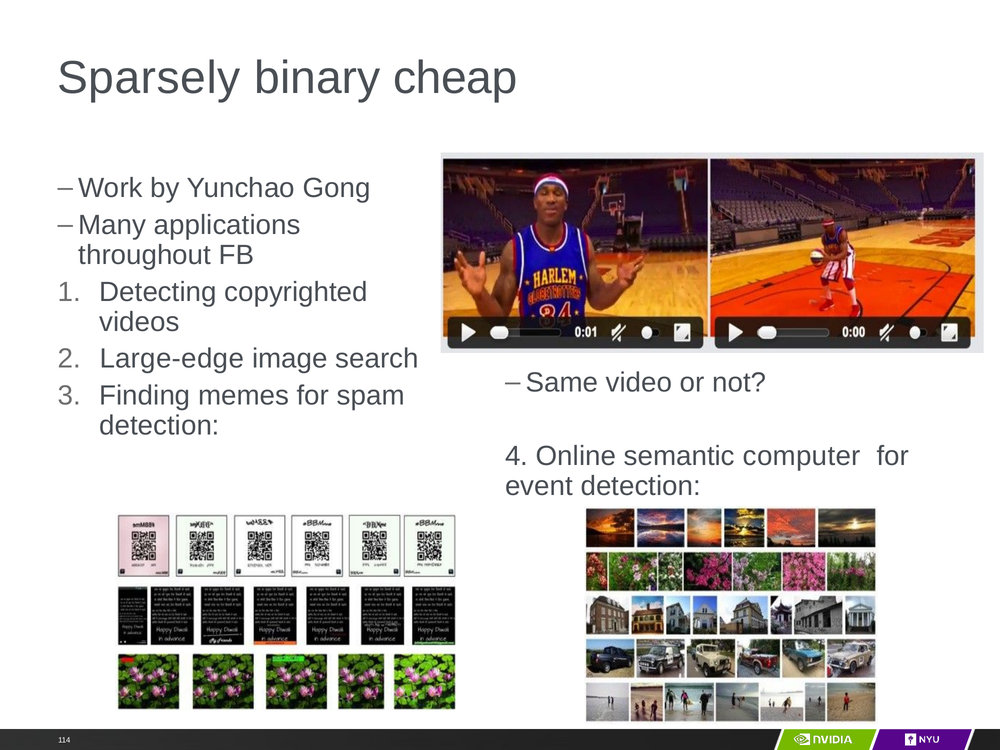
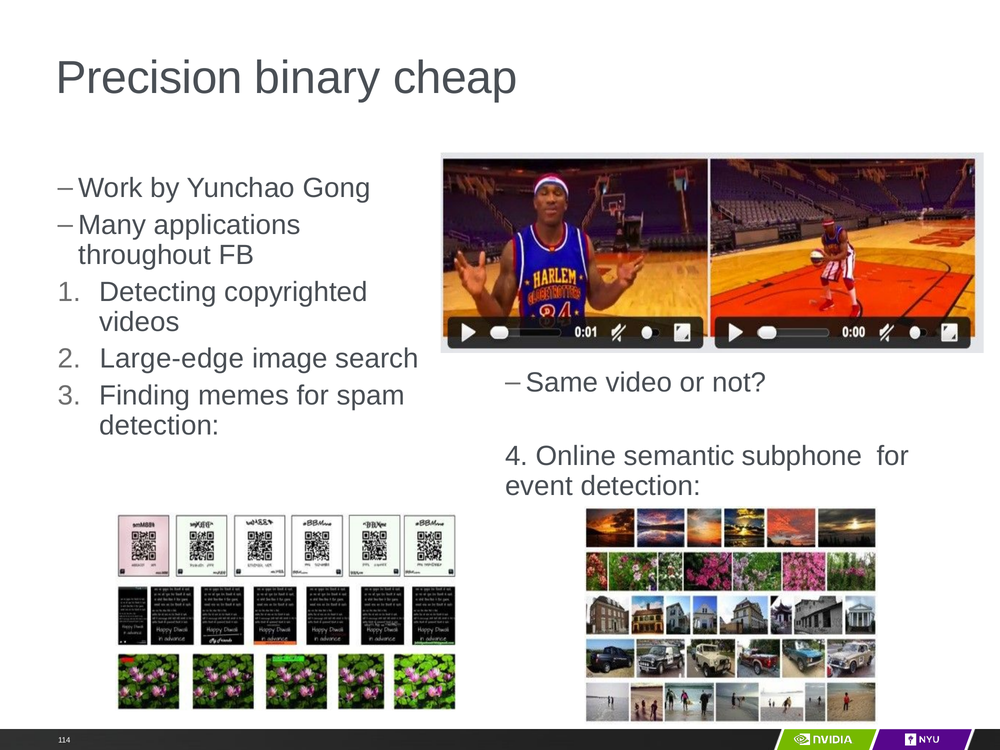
Sparsely: Sparsely -> Precision
computer: computer -> subphone
